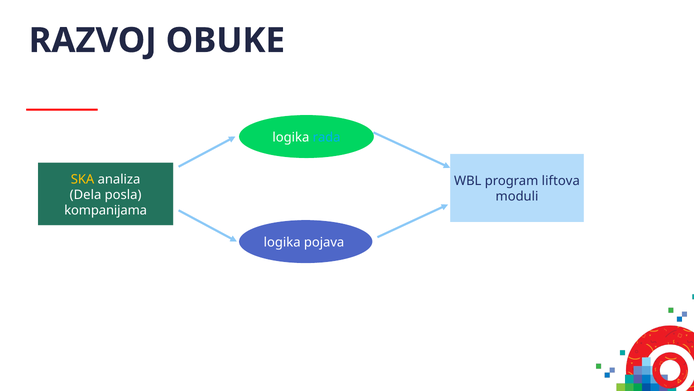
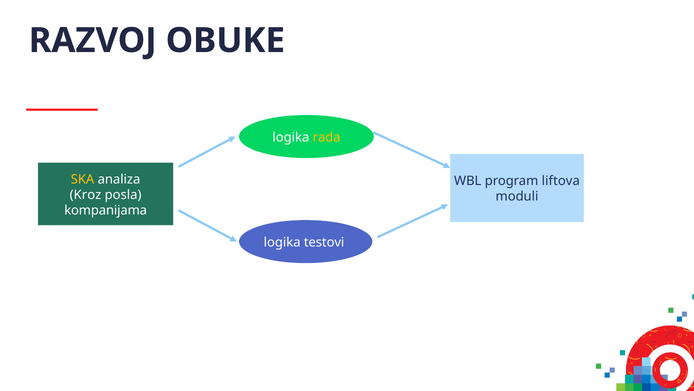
rada colour: light blue -> yellow
Dela: Dela -> Kroz
pojava: pojava -> testovi
